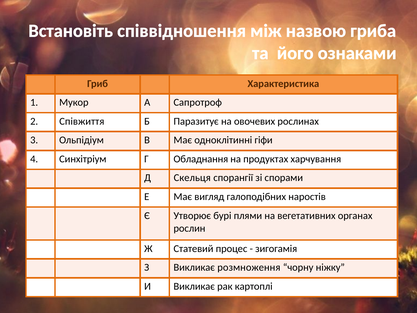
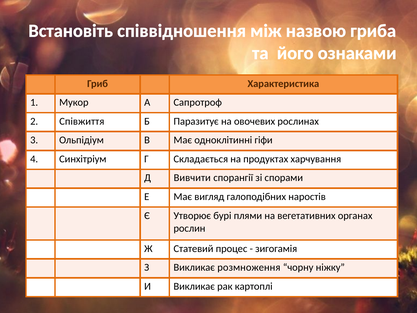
Обладнання: Обладнання -> Складається
Скельця: Скельця -> Вивчити
